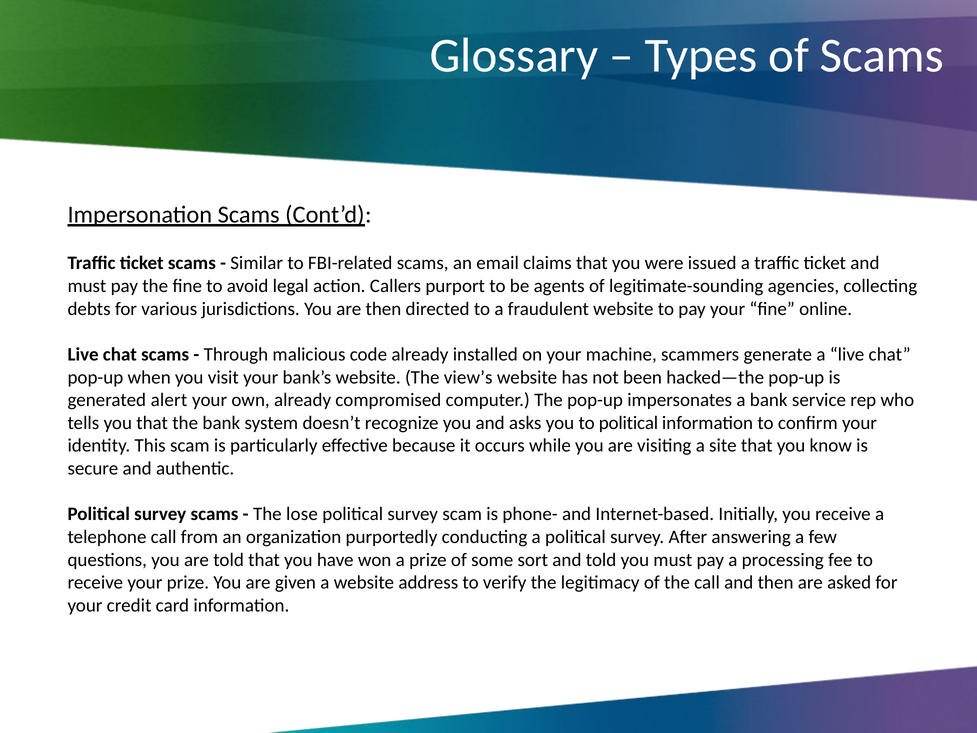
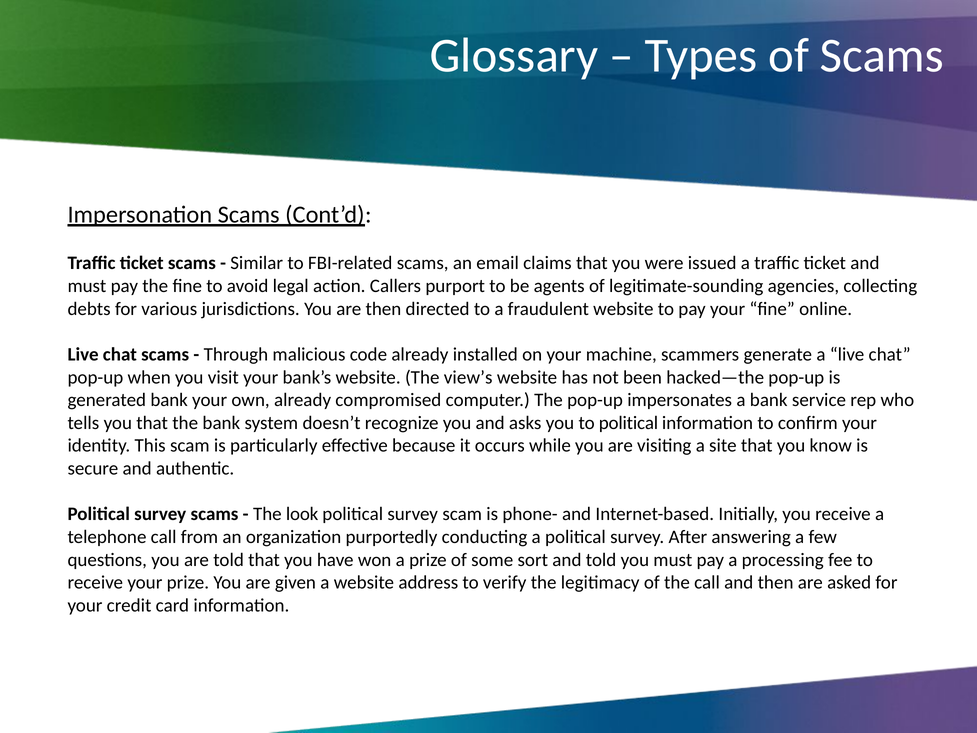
generated alert: alert -> bank
lose: lose -> look
